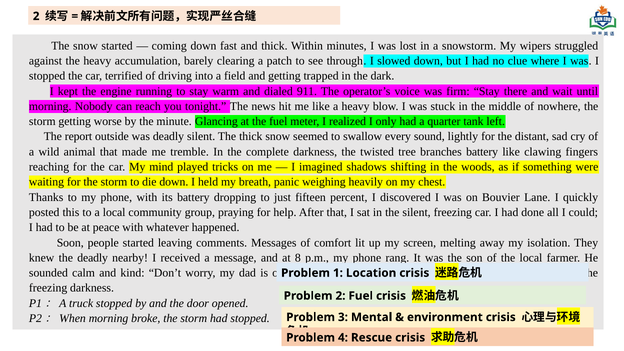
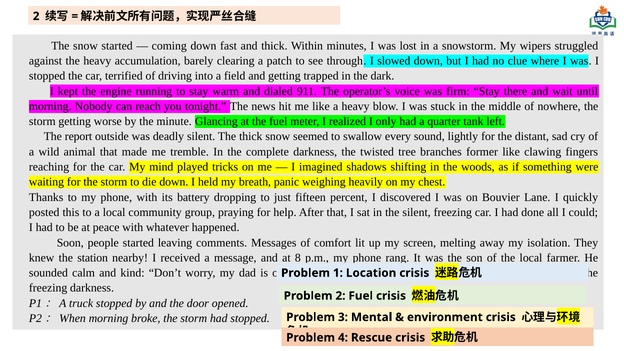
branches battery: battery -> former
the deadly: deadly -> station
